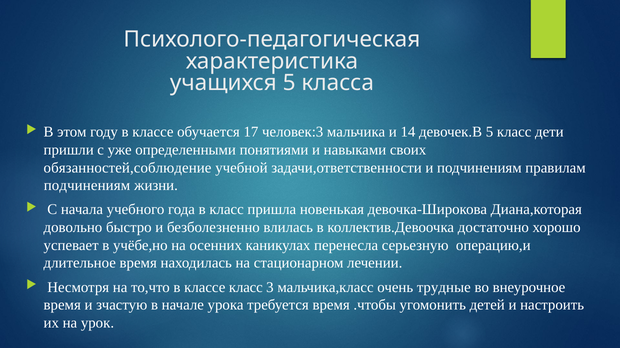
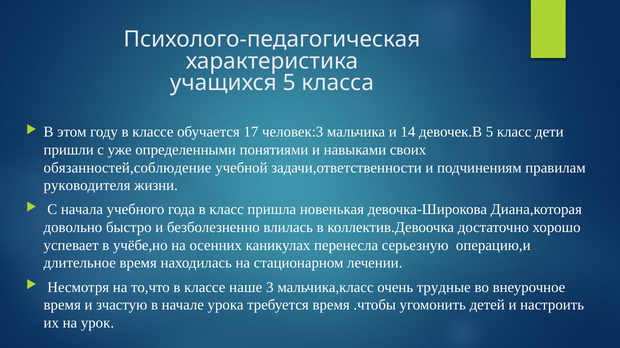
подчинениям at (87, 186): подчинениям -> руководителя
классе класс: класс -> наше
